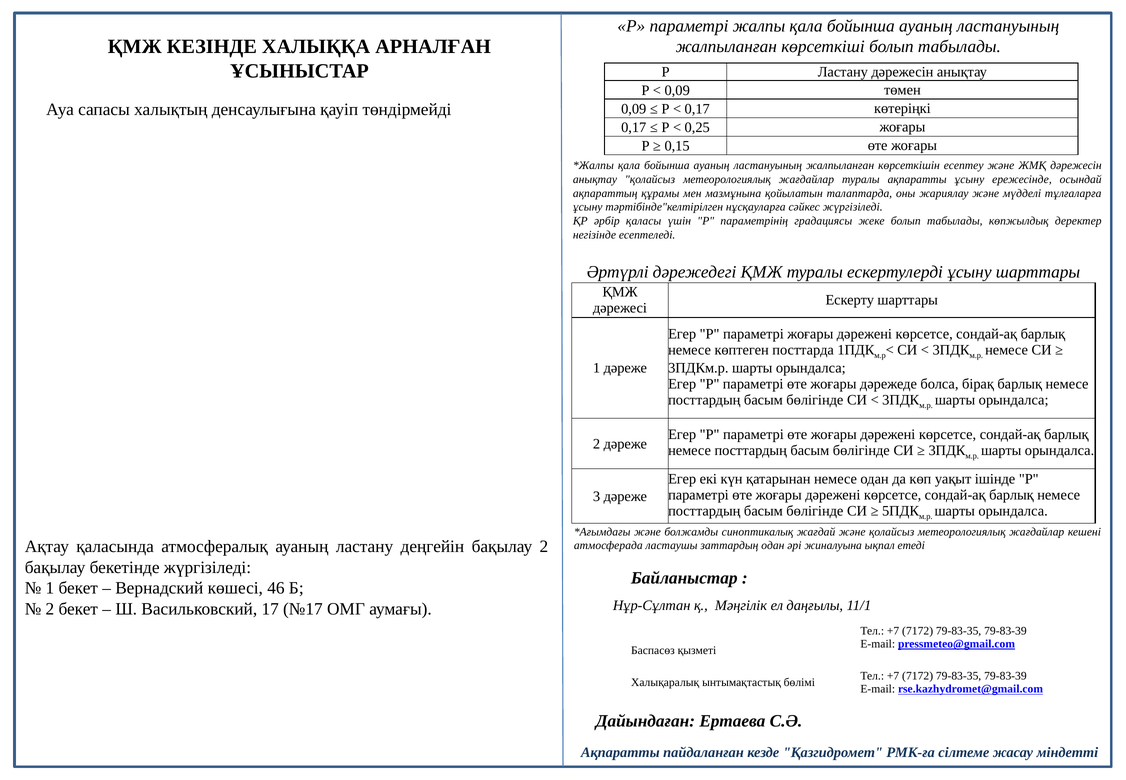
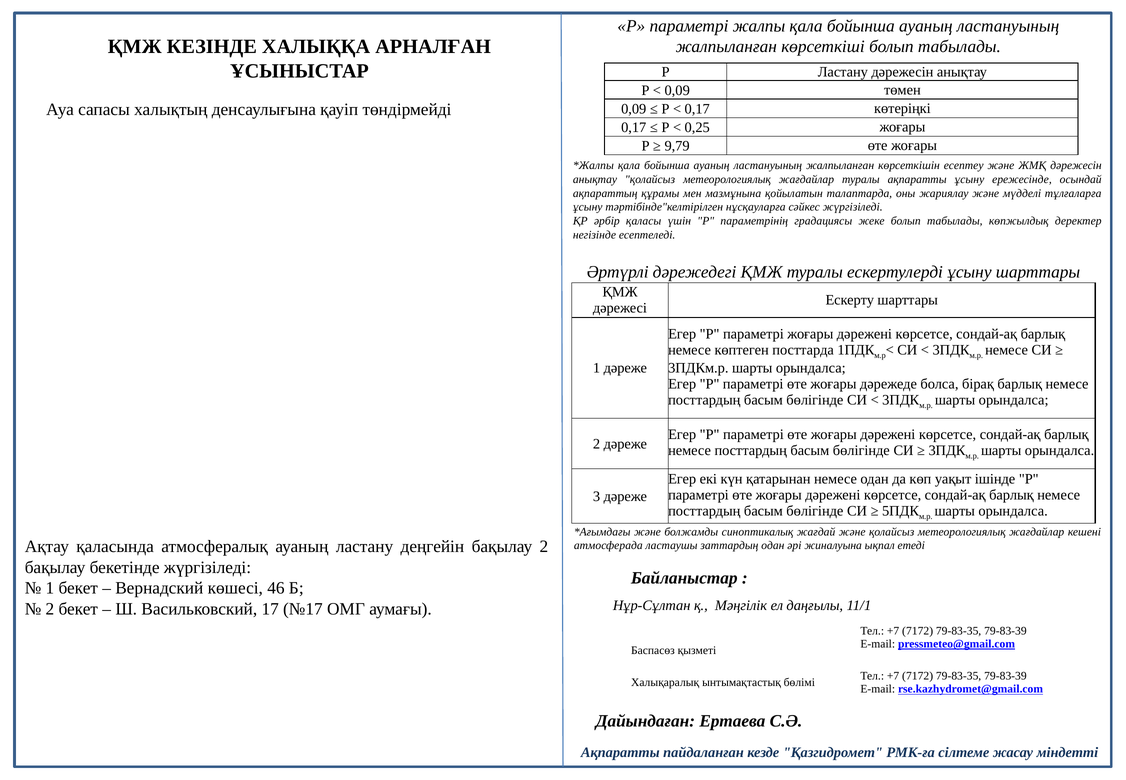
0,15: 0,15 -> 9,79
